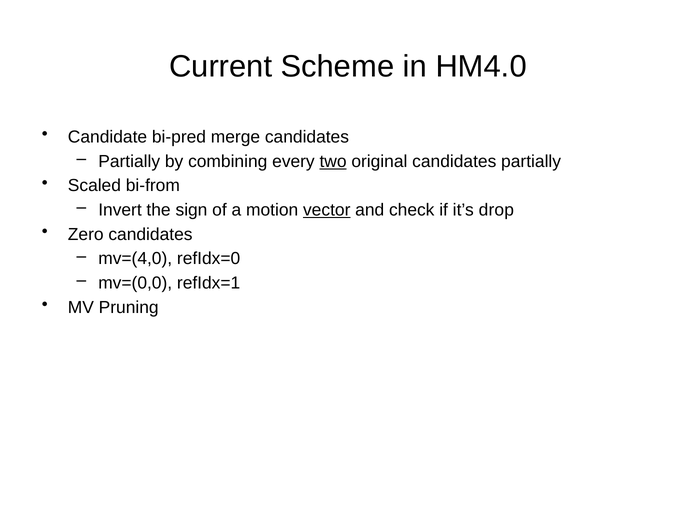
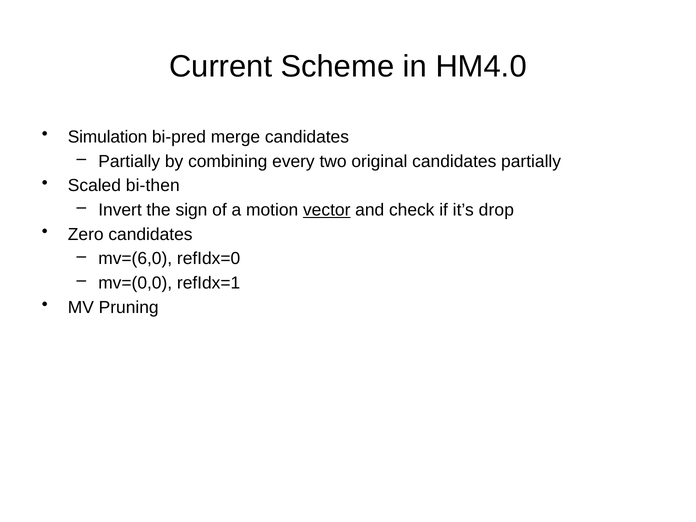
Candidate: Candidate -> Simulation
two underline: present -> none
bi-from: bi-from -> bi-then
mv=(4,0: mv=(4,0 -> mv=(6,0
